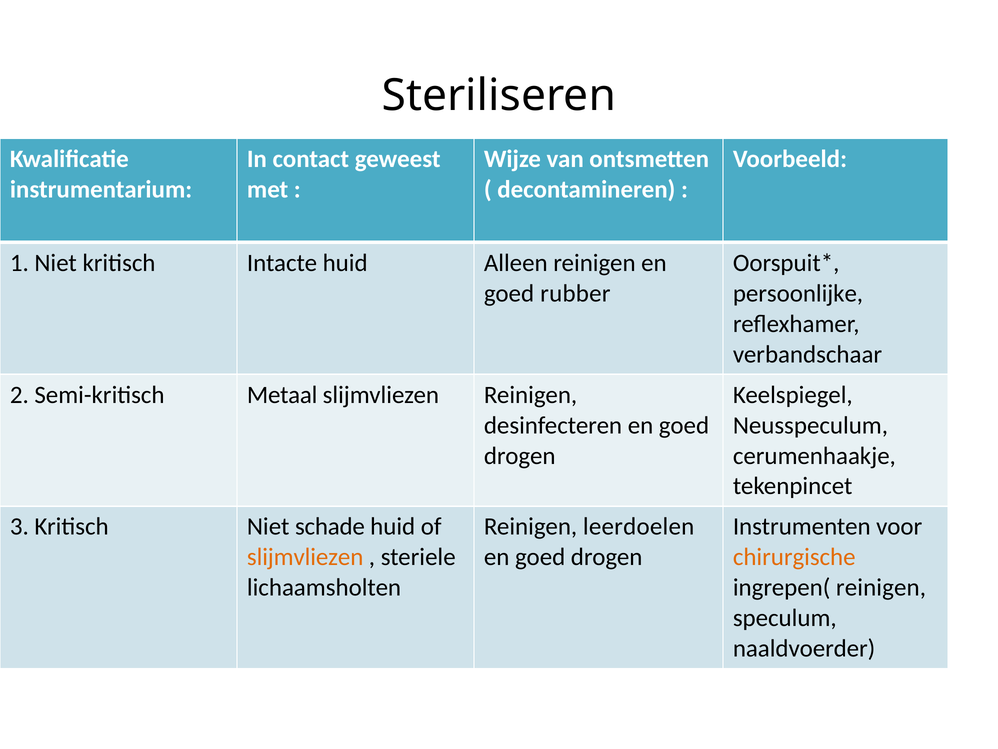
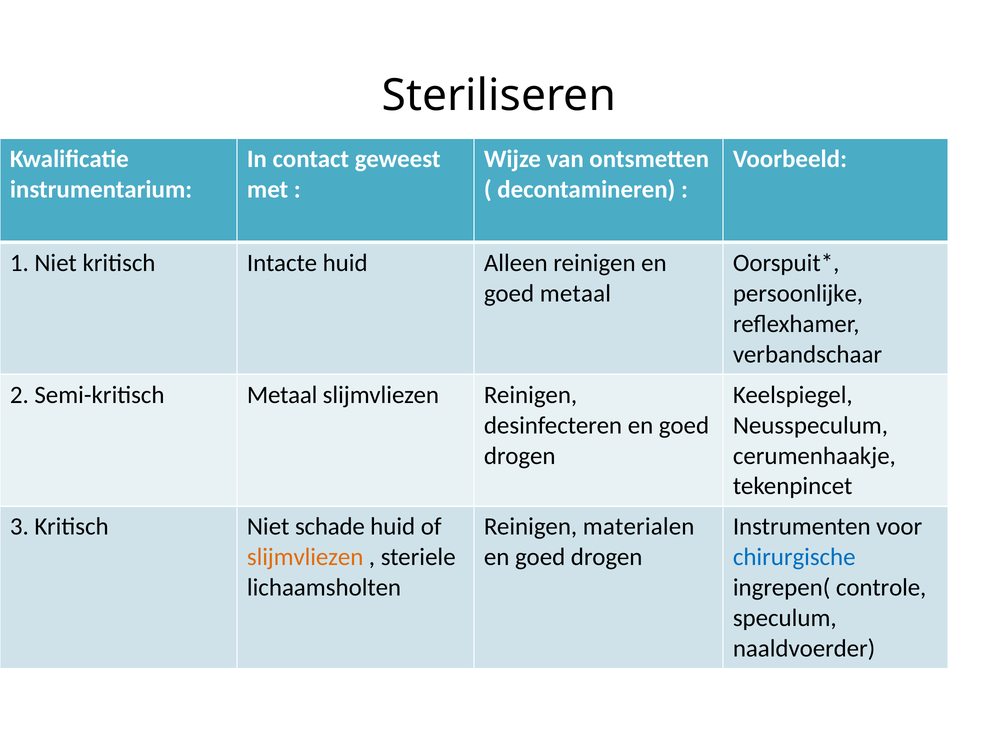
goed rubber: rubber -> metaal
leerdoelen: leerdoelen -> materialen
chirurgische colour: orange -> blue
ingrepen( reinigen: reinigen -> controle
